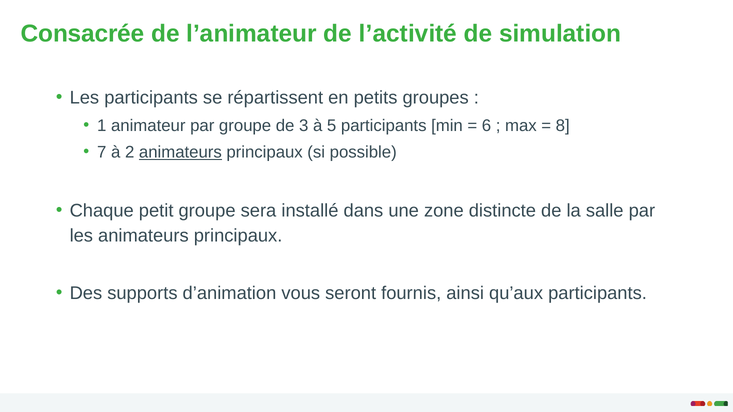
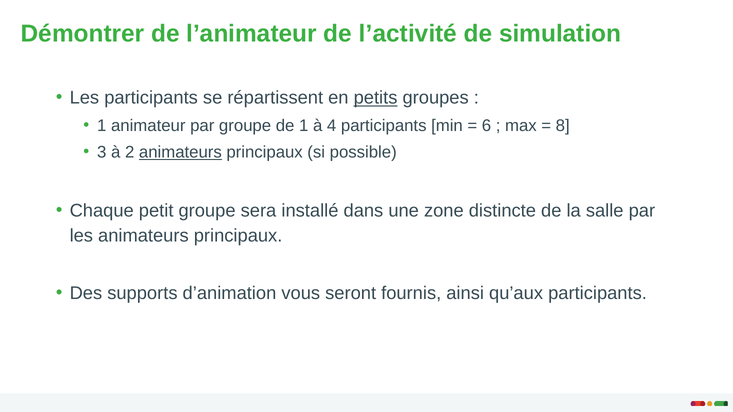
Consacrée: Consacrée -> Démontrer
petits underline: none -> present
de 3: 3 -> 1
5: 5 -> 4
7: 7 -> 3
